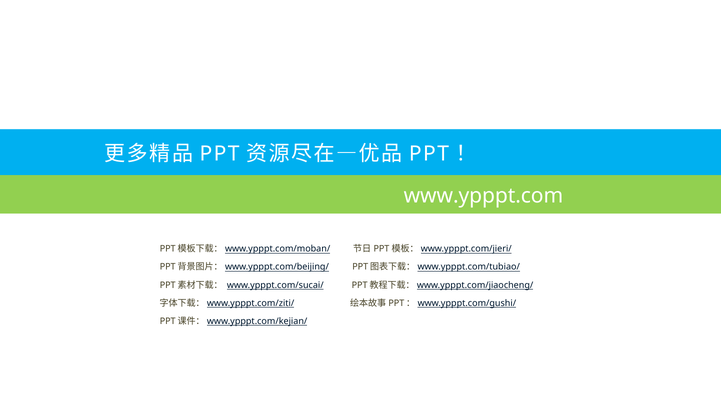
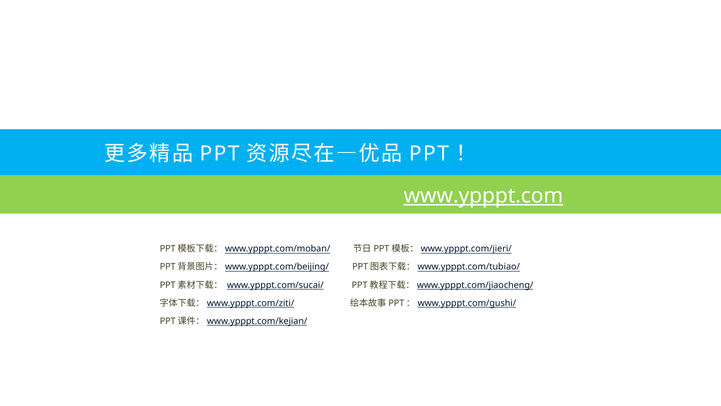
www.ypppt.com underline: none -> present
